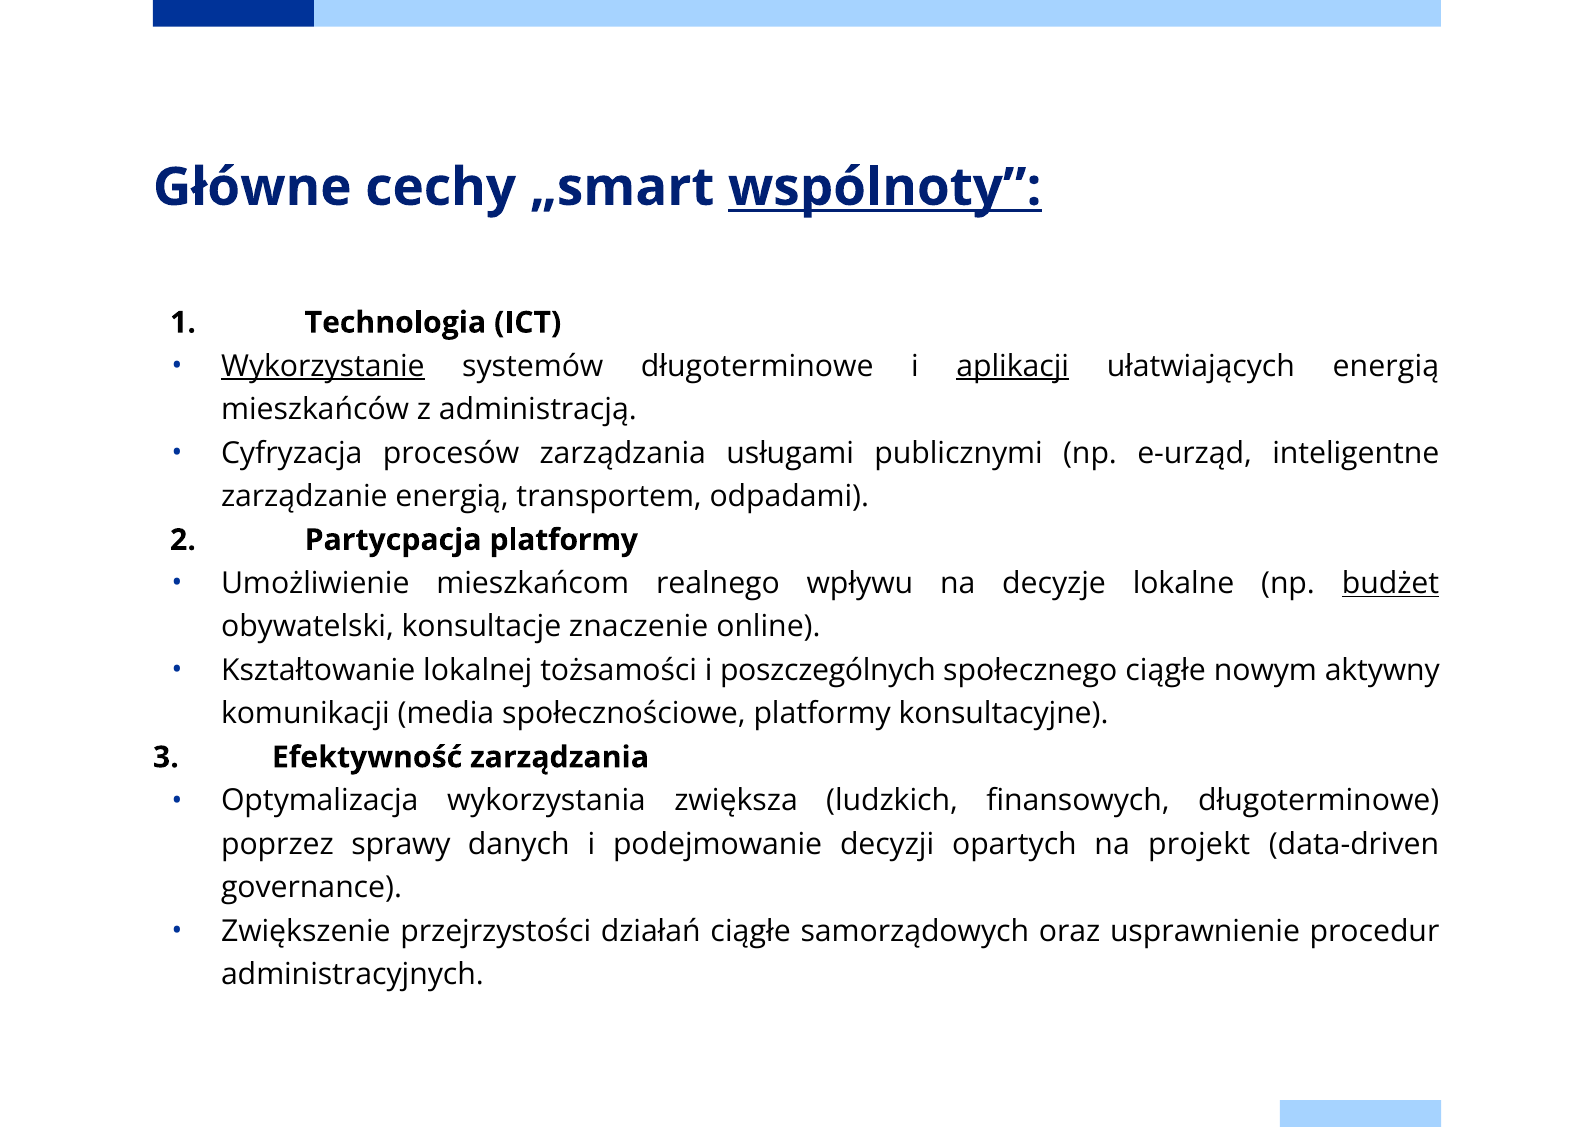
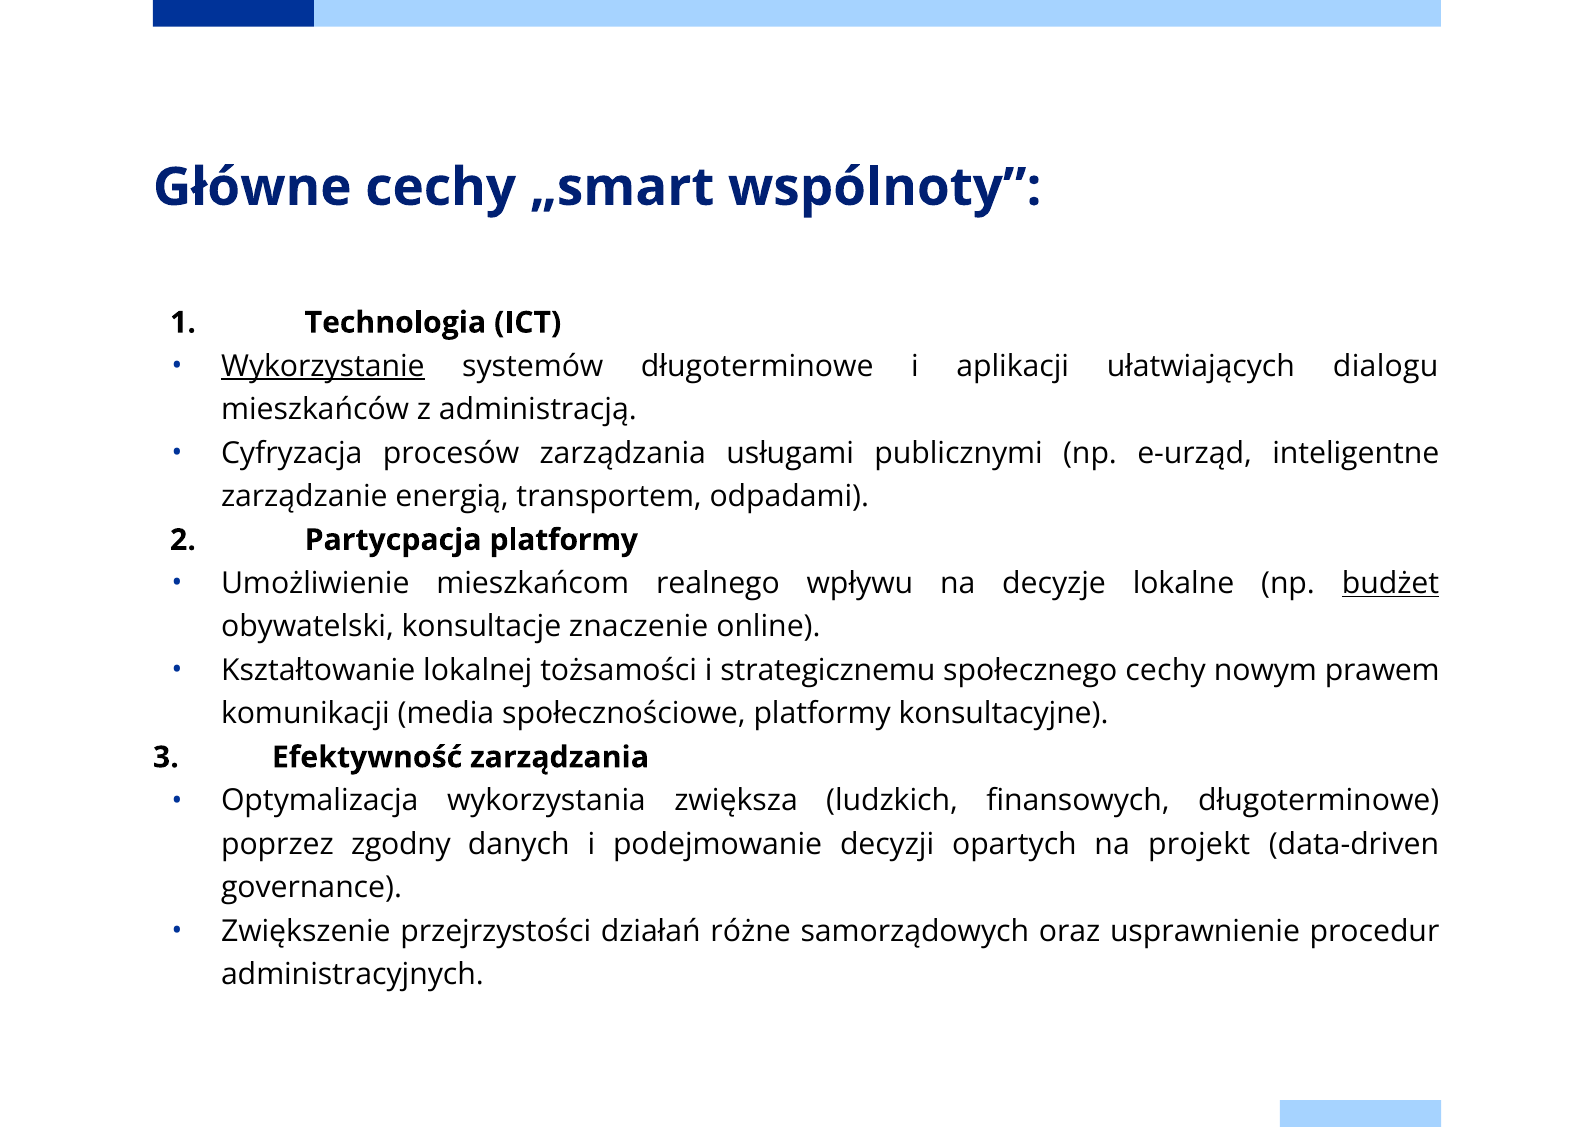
wspólnoty underline: present -> none
aplikacji underline: present -> none
ułatwiających energią: energią -> dialogu
poszczególnych: poszczególnych -> strategicznemu
społecznego ciągłe: ciągłe -> cechy
aktywny: aktywny -> prawem
sprawy: sprawy -> zgodny
działań ciągłe: ciągłe -> różne
